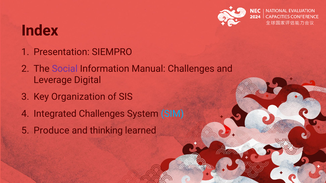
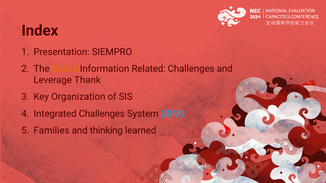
Social colour: purple -> orange
Manual: Manual -> Related
Digital: Digital -> Thank
Produce: Produce -> Families
